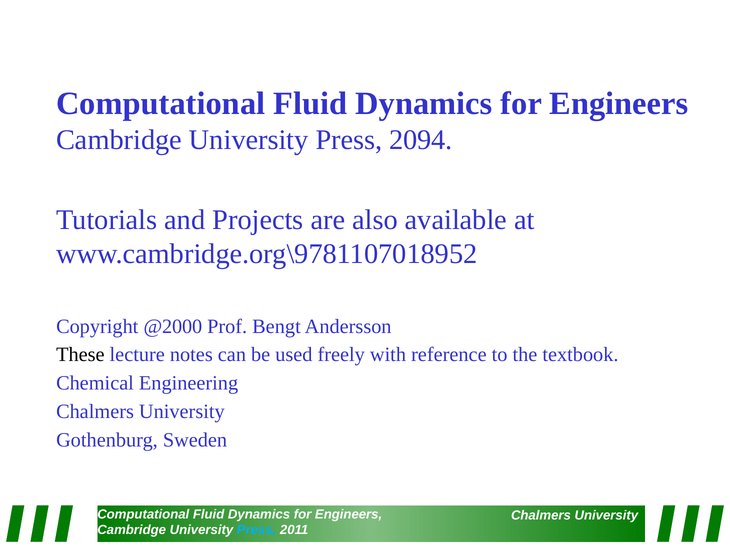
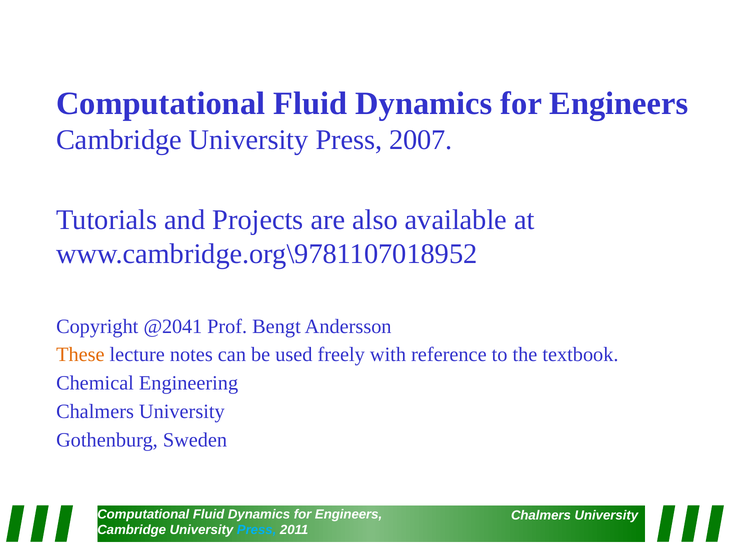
2094: 2094 -> 2007
@2000: @2000 -> @2041
These colour: black -> orange
